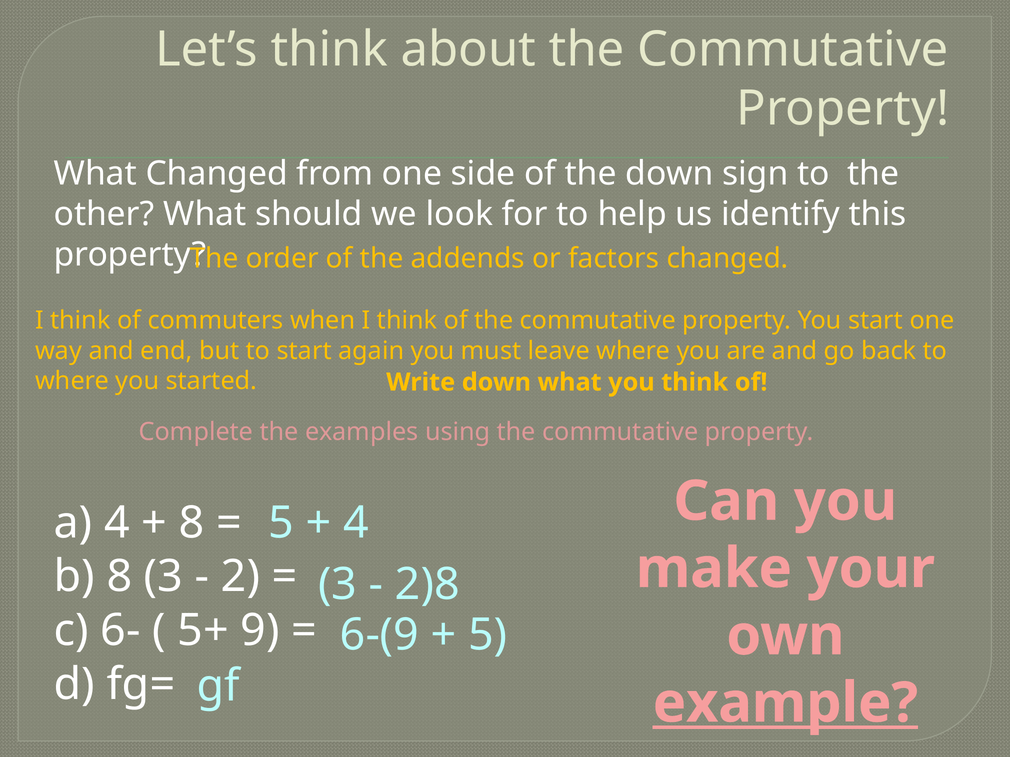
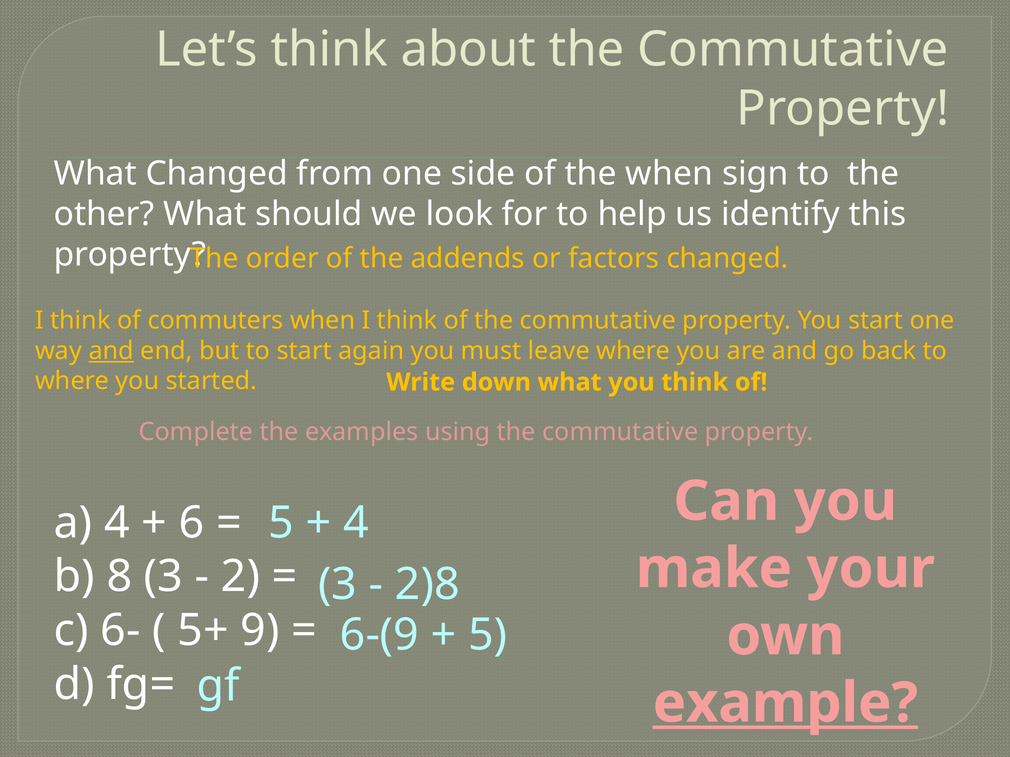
the down: down -> when
and at (111, 351) underline: none -> present
8 at (192, 523): 8 -> 6
